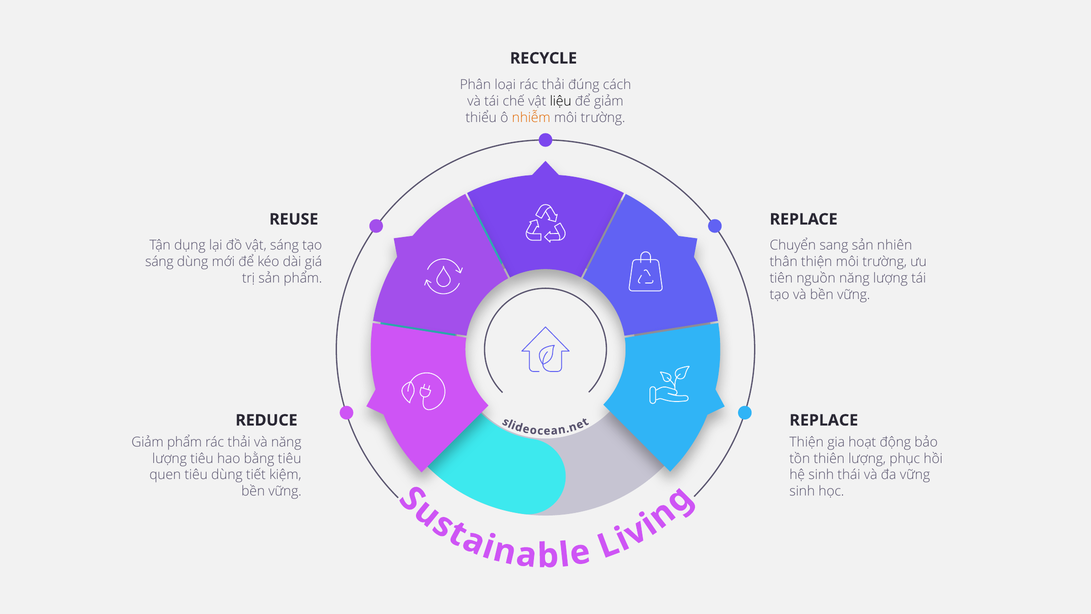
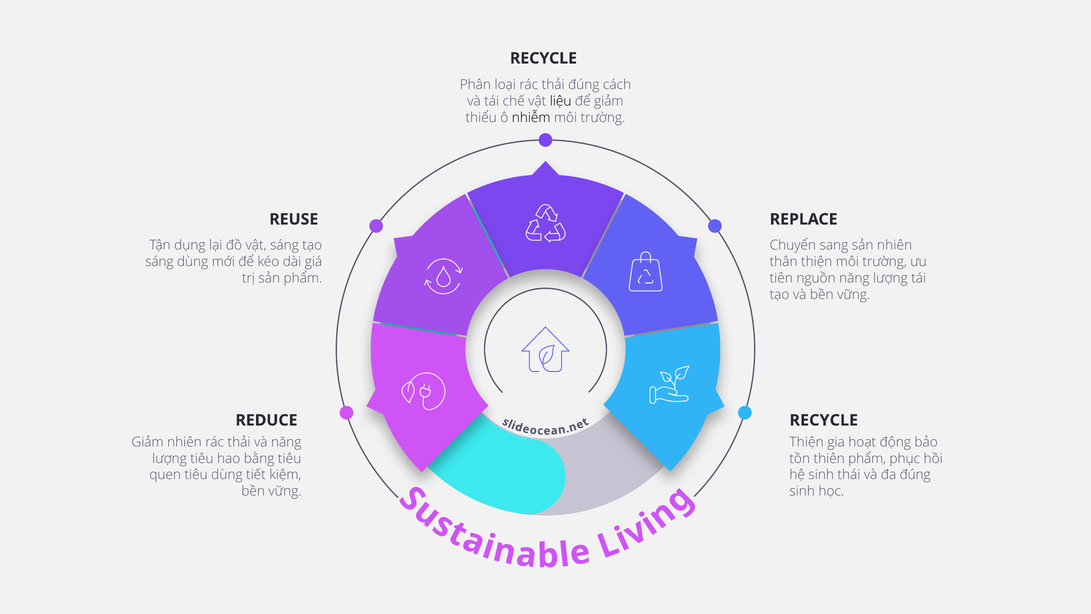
nhiễm colour: orange -> black
REPLACE at (824, 420): REPLACE -> RECYCLE
Giảm phẩm: phẩm -> nhiên
thiên lượng: lượng -> phẩm
đa vững: vững -> đúng
